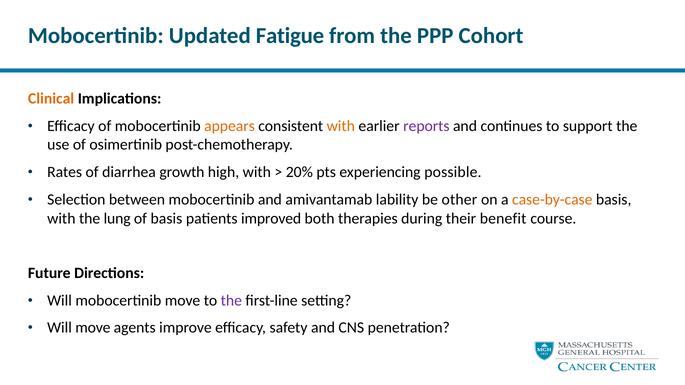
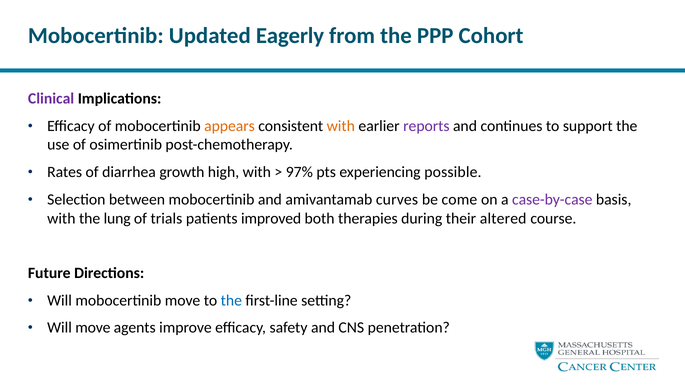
Fatigue: Fatigue -> Eagerly
Clinical colour: orange -> purple
20%: 20% -> 97%
lability: lability -> curves
other: other -> come
case-by-case colour: orange -> purple
of basis: basis -> trials
benefit: benefit -> altered
the at (231, 301) colour: purple -> blue
